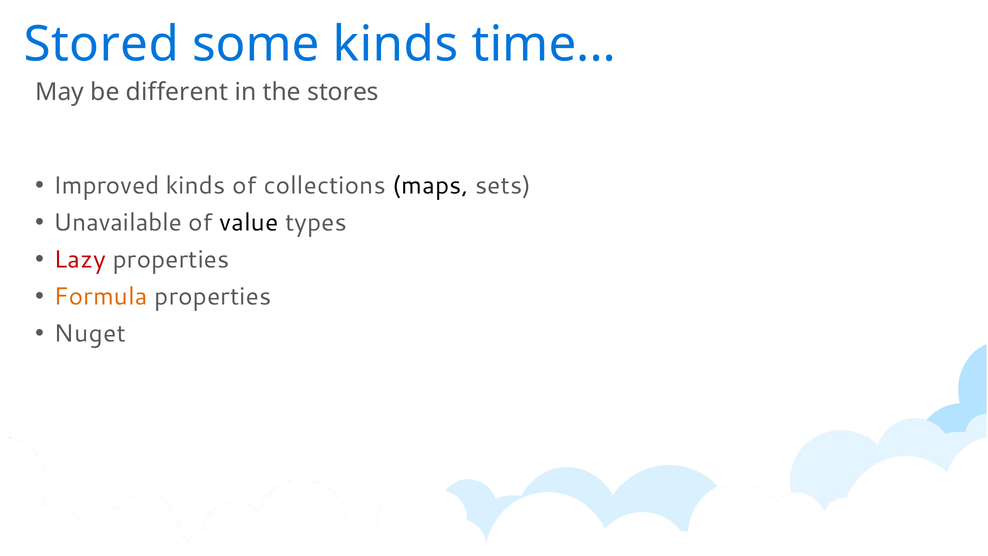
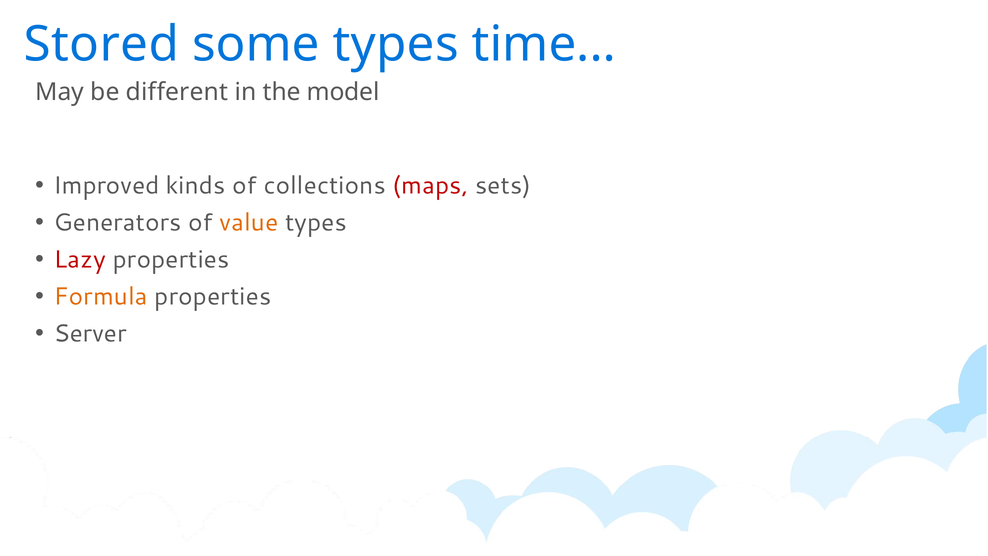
some kinds: kinds -> types
stores: stores -> model
maps colour: black -> red
Unavailable: Unavailable -> Generators
value colour: black -> orange
Nuget: Nuget -> Server
